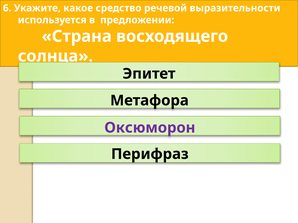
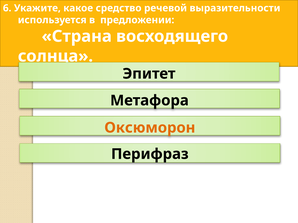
Оксюморон colour: purple -> orange
